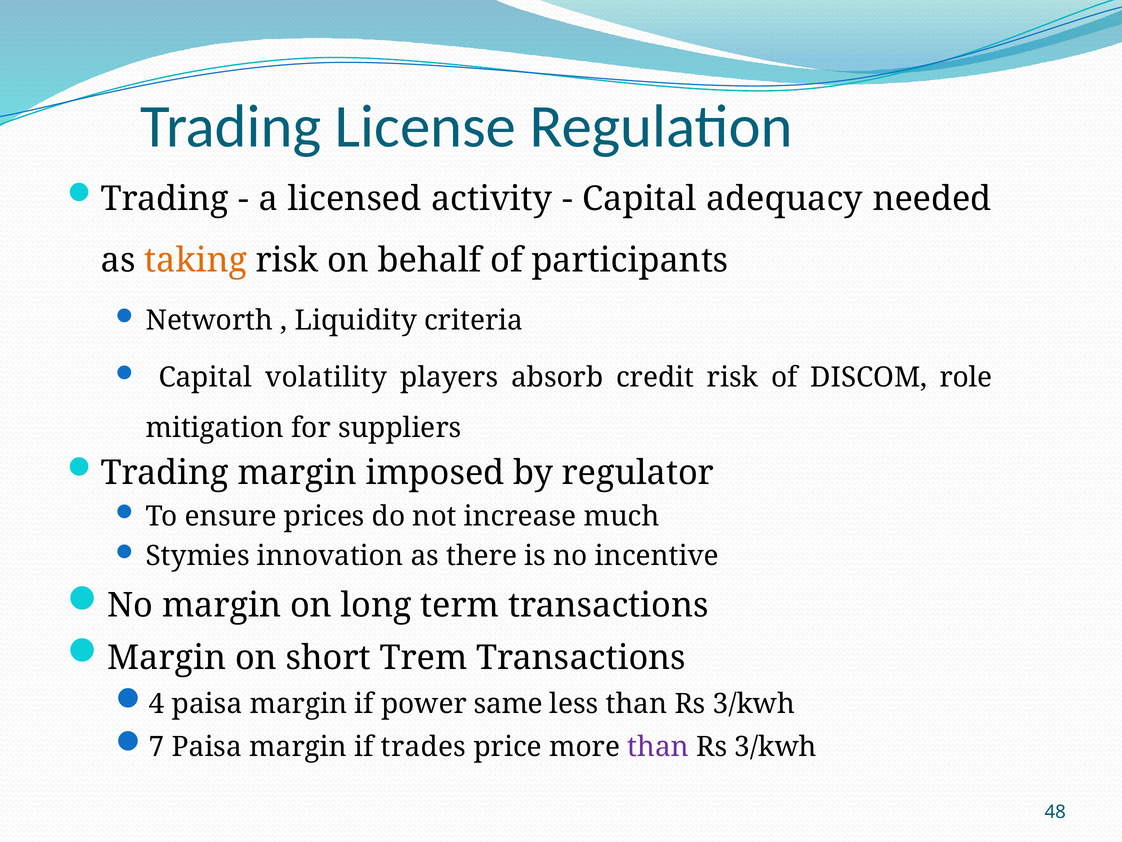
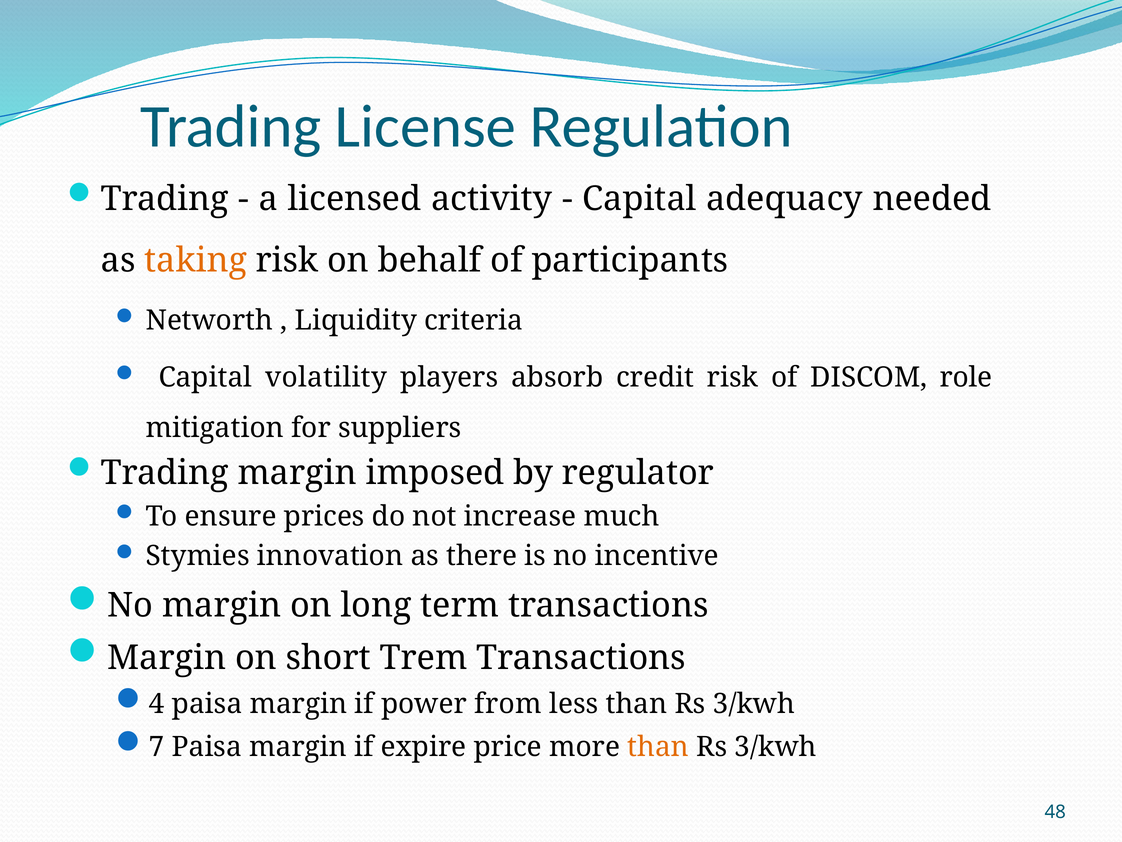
same: same -> from
trades: trades -> expire
than at (658, 747) colour: purple -> orange
